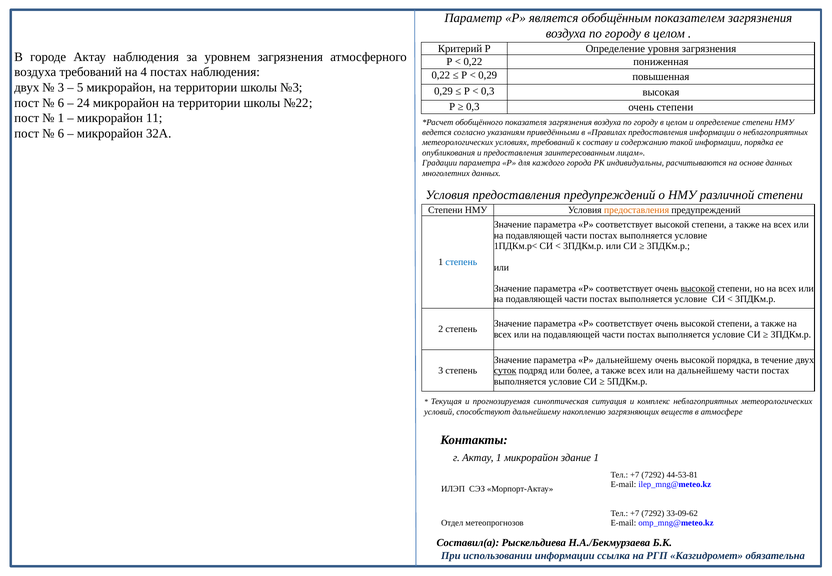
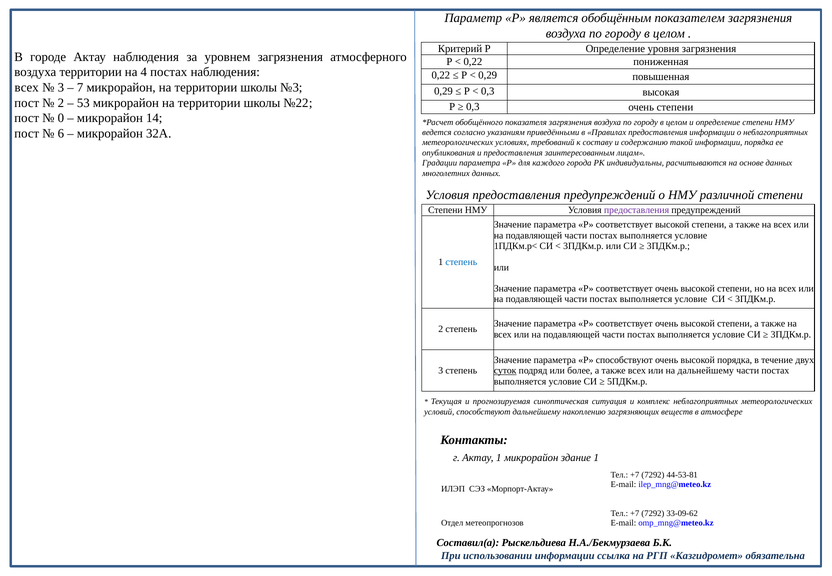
воздуха требований: требований -> территории
двух at (27, 88): двух -> всех
5: 5 -> 7
6 at (61, 103): 6 -> 2
24: 24 -> 53
1 at (61, 118): 1 -> 0
11: 11 -> 14
предоставления at (637, 210) colour: orange -> purple
высокой at (698, 289) underline: present -> none
Р дальнейшему: дальнейшему -> способствуют
